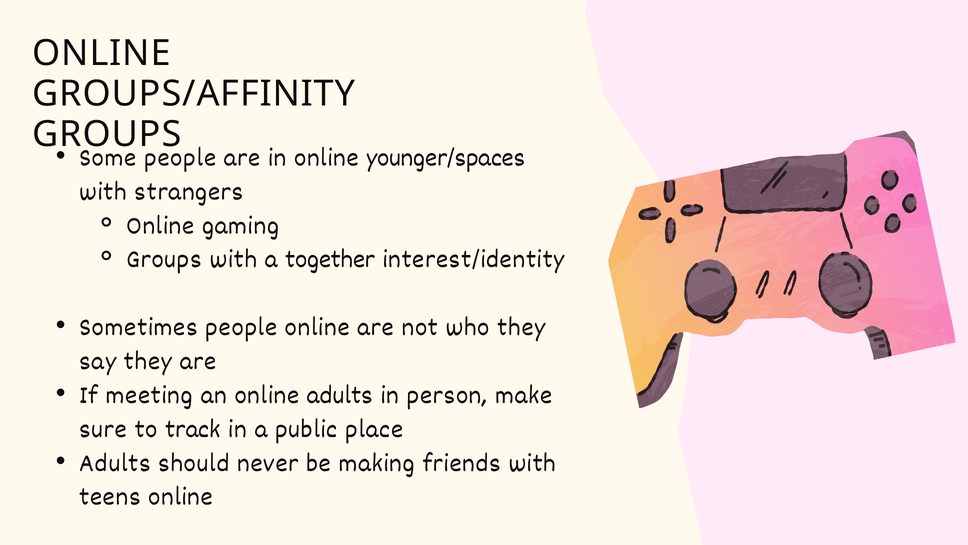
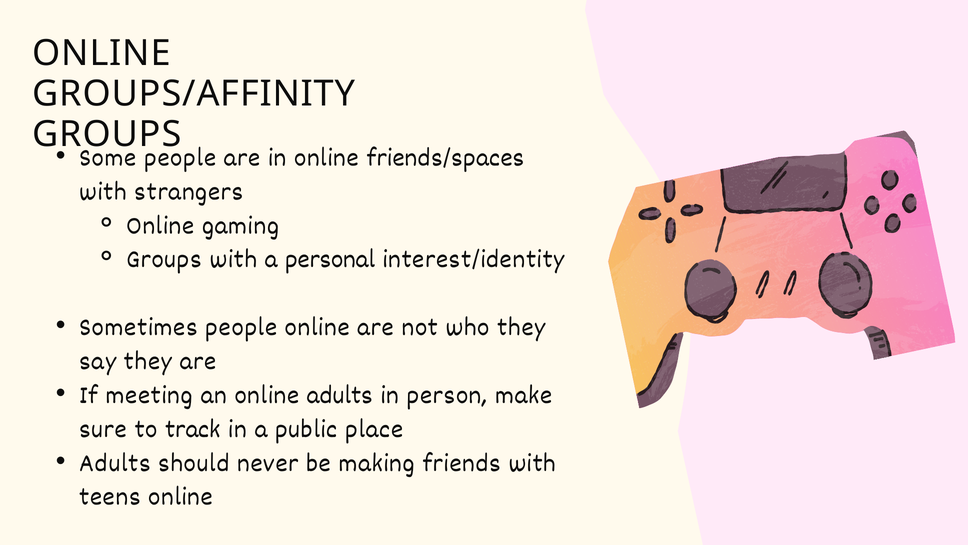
younger/spaces: younger/spaces -> friends/spaces
together: together -> personal
